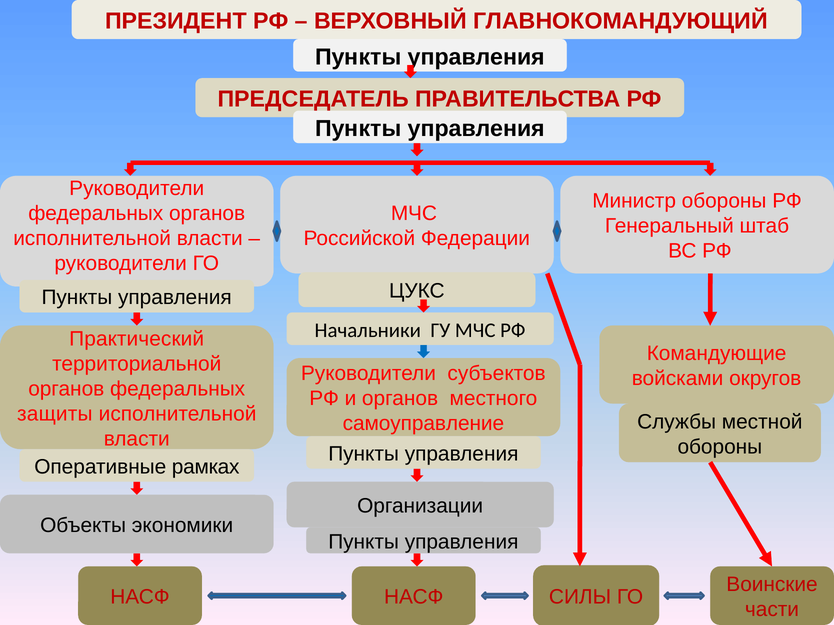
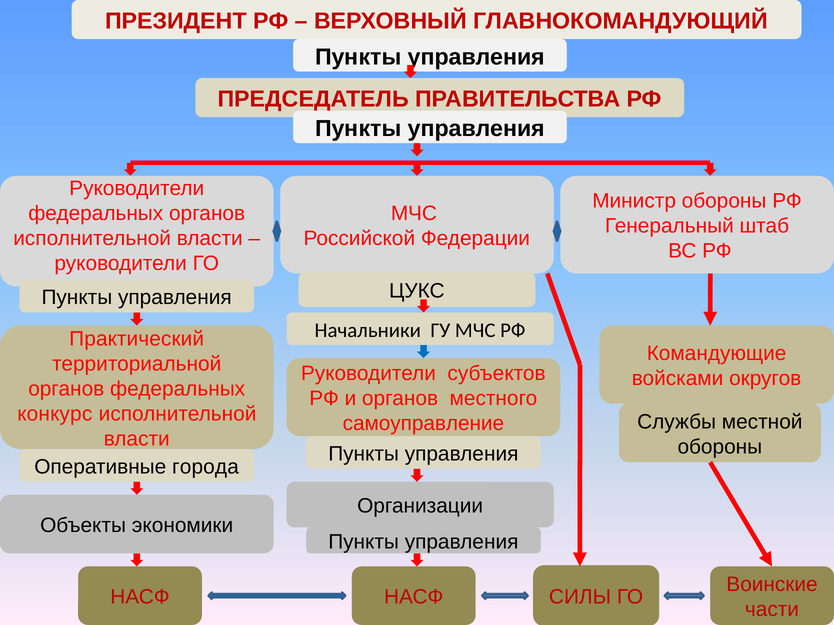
защиты: защиты -> конкурс
рамках: рамках -> города
